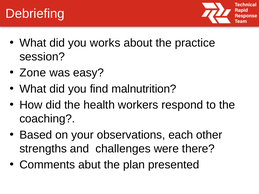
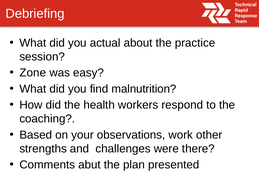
works: works -> actual
each: each -> work
